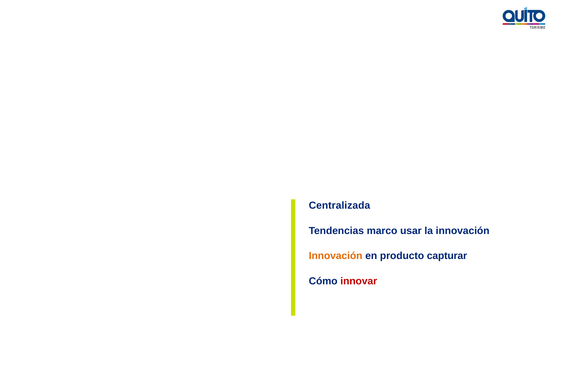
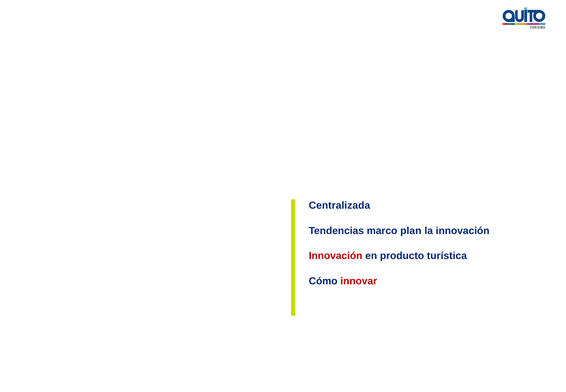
usar: usar -> plan
Innovación at (336, 256) colour: orange -> red
capturar: capturar -> turística
